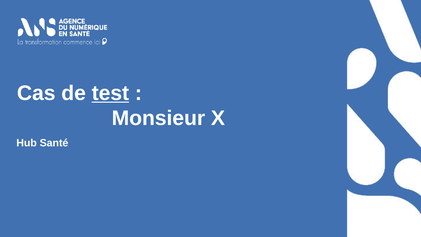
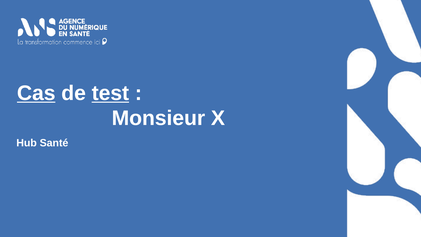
Cas underline: none -> present
